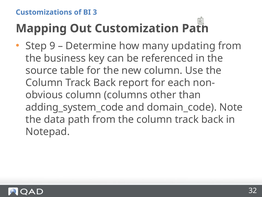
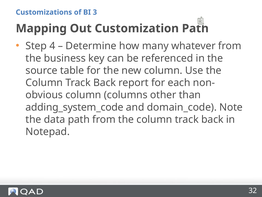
9: 9 -> 4
updating: updating -> whatever
